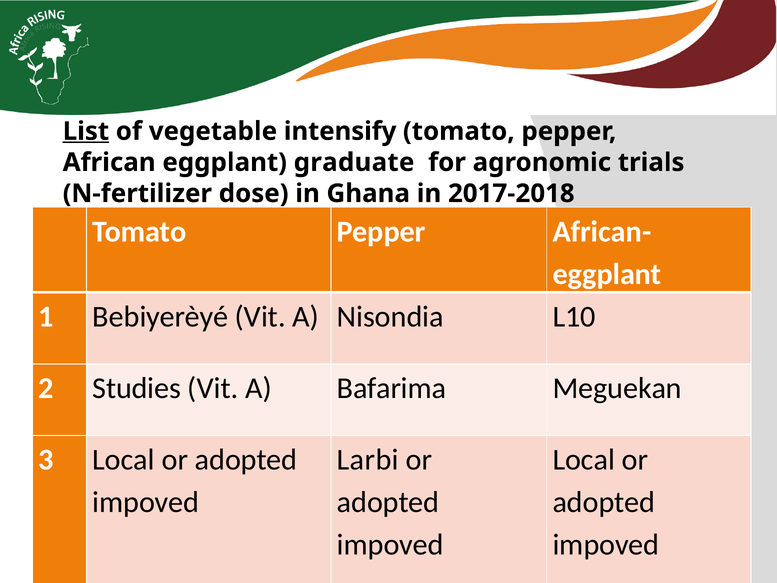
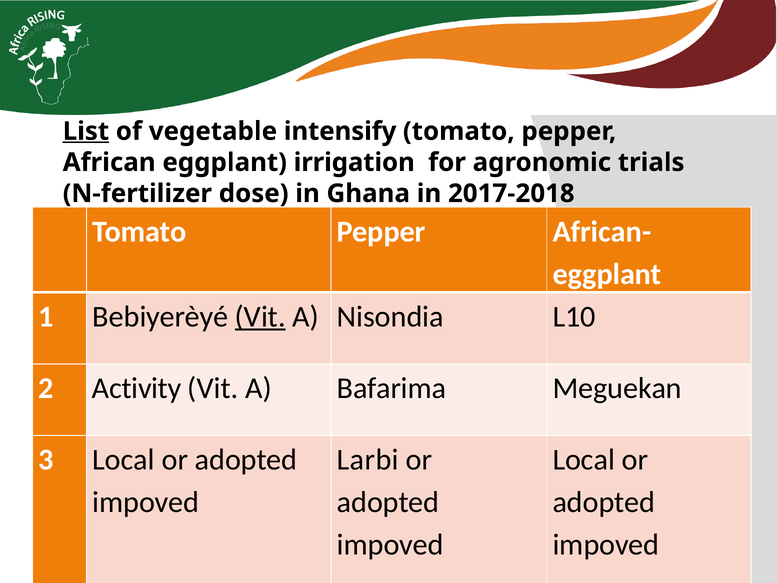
graduate: graduate -> irrigation
Vit at (260, 316) underline: none -> present
Studies: Studies -> Activity
